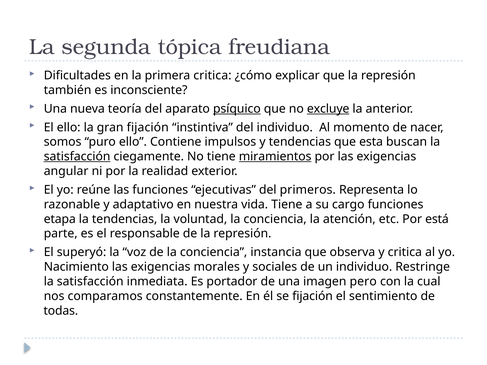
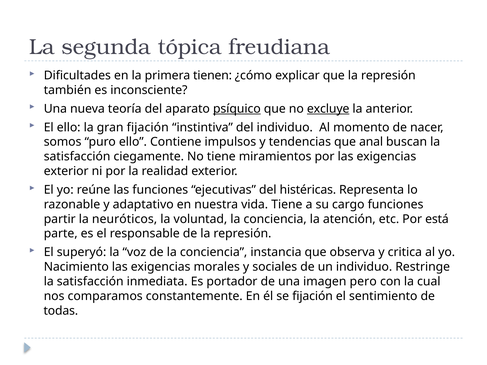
primera critica: critica -> tienen
esta: esta -> anal
satisfacción at (77, 157) underline: present -> none
miramientos underline: present -> none
angular at (66, 171): angular -> exterior
primeros: primeros -> histéricas
etapa: etapa -> partir
la tendencias: tendencias -> neuróticos
